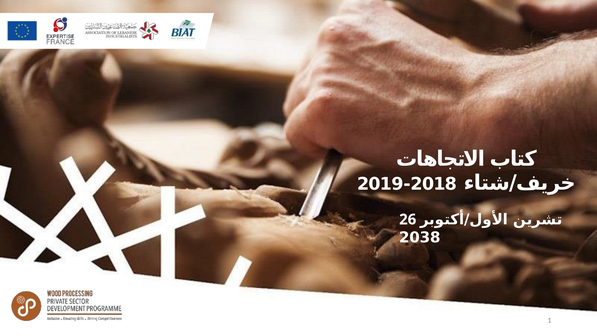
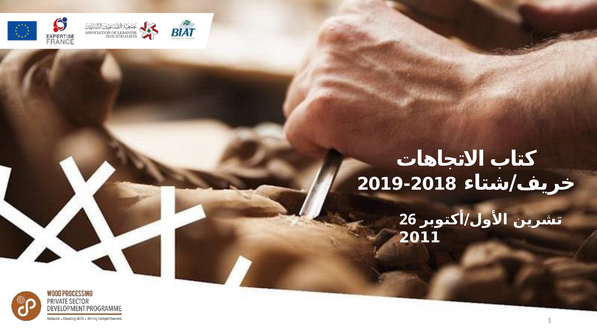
2038: 2038 -> 2011
